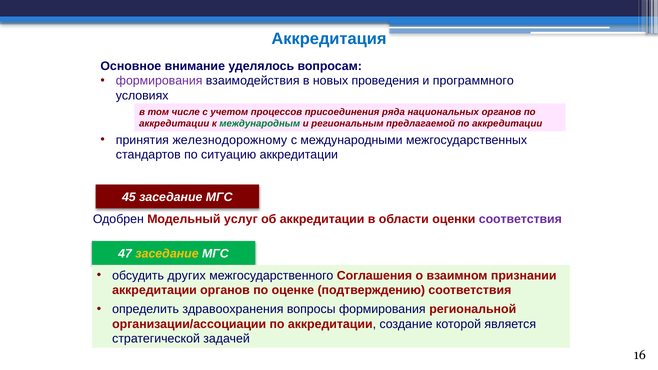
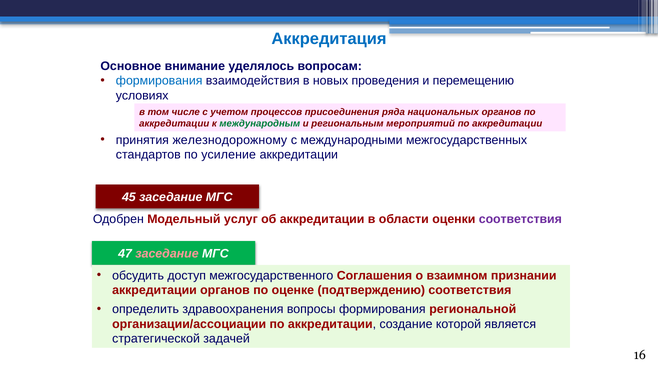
формирования at (159, 81) colour: purple -> blue
программного: программного -> перемещению
предлагаемой: предлагаемой -> мероприятий
ситуацию: ситуацию -> усиление
заседание at (167, 254) colour: yellow -> pink
других: других -> доступ
